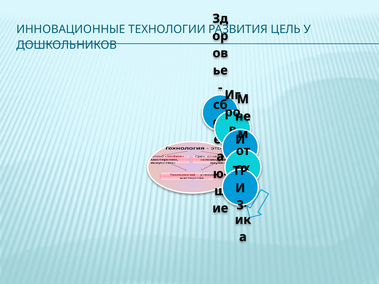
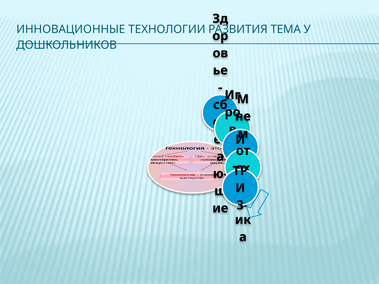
ЦЕЛЬ: ЦЕЛЬ -> ТЕМА
